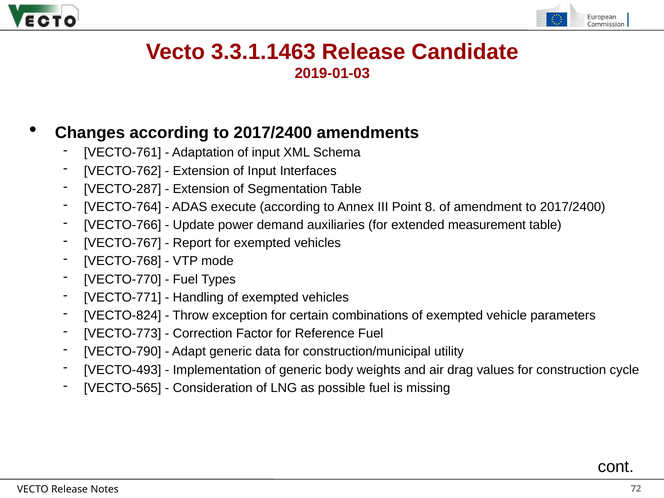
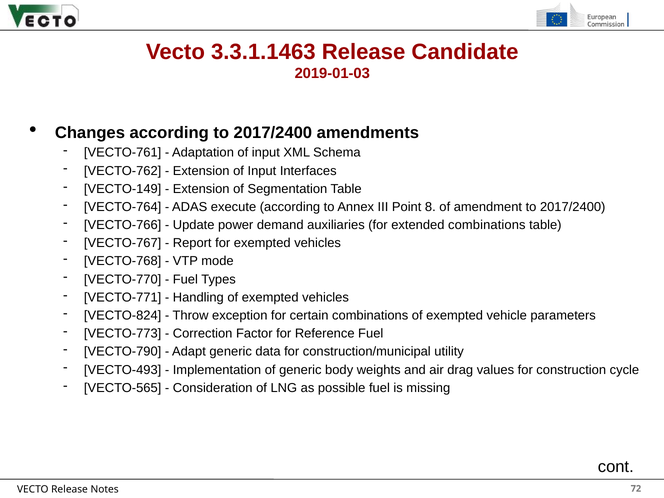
VECTO-287: VECTO-287 -> VECTO-149
extended measurement: measurement -> combinations
